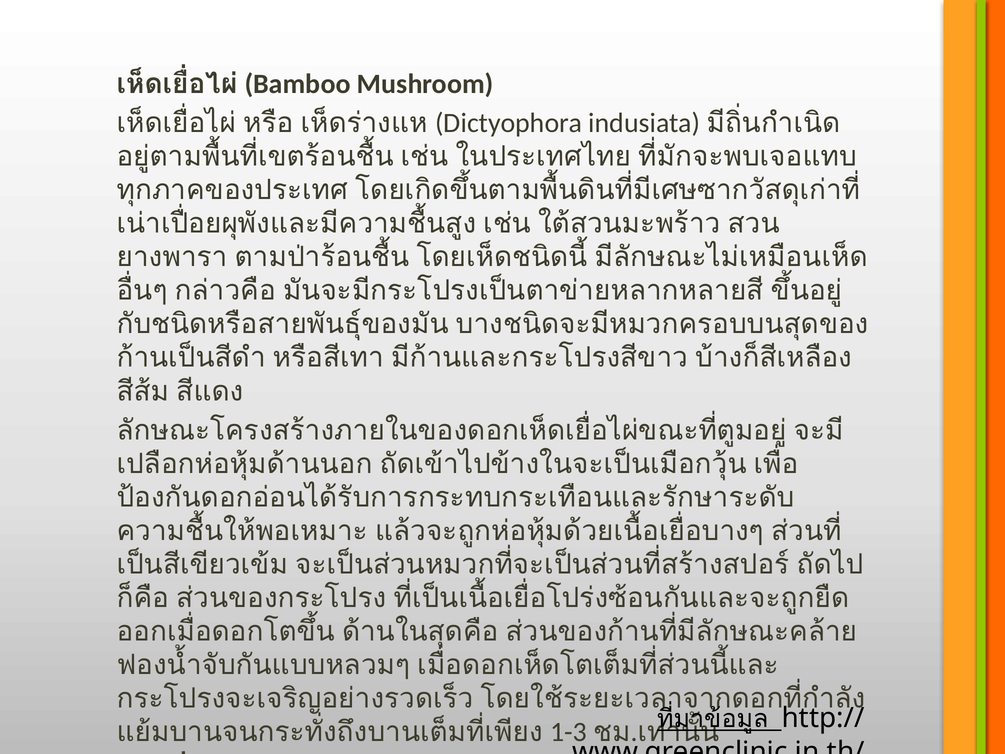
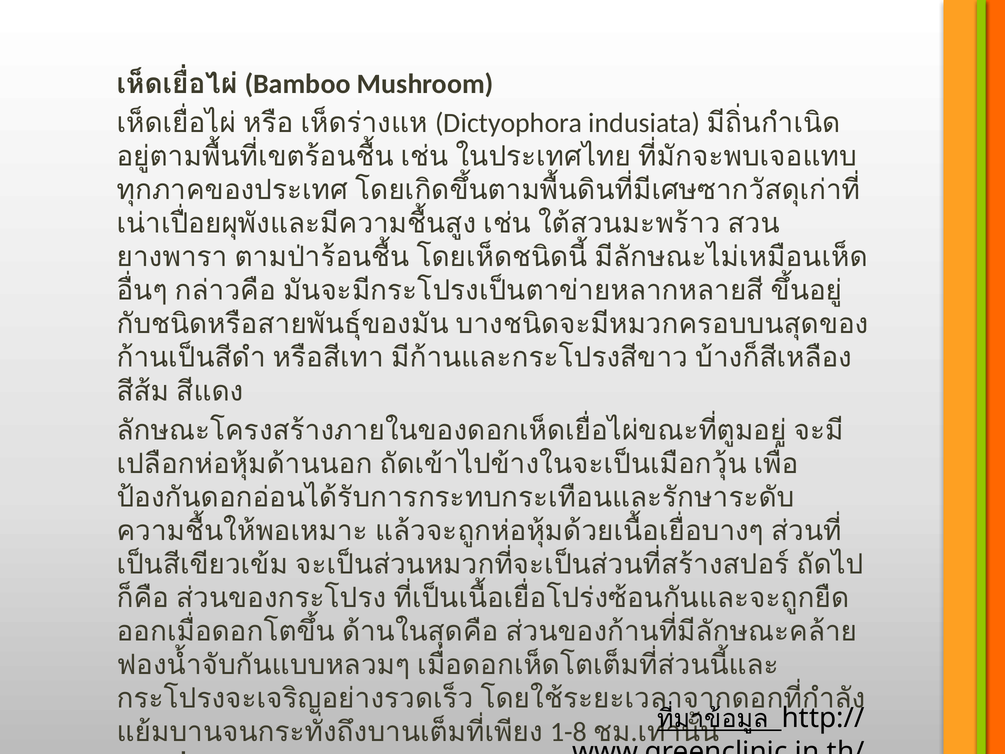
1-3: 1-3 -> 1-8
